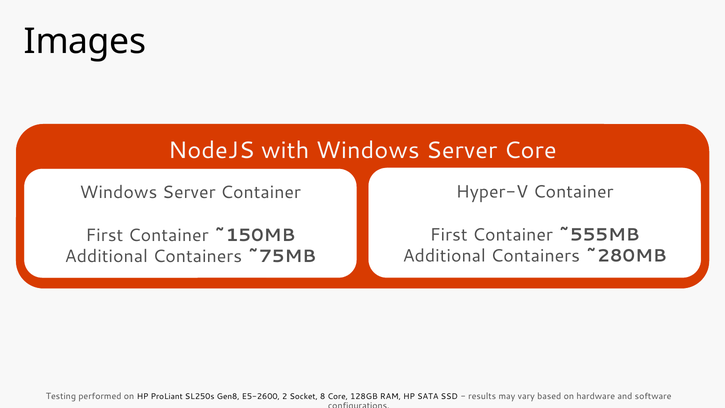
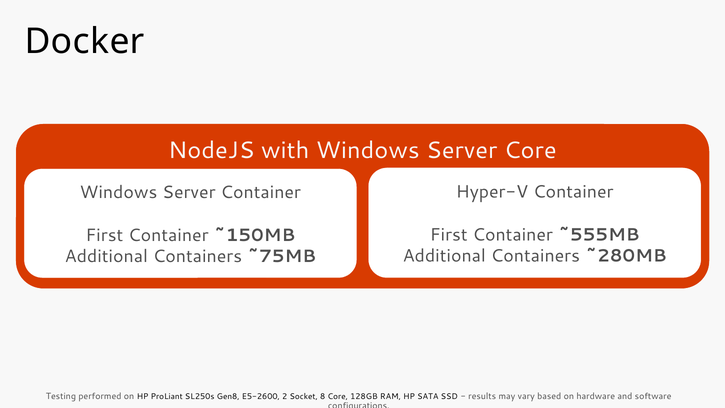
Images: Images -> Docker
